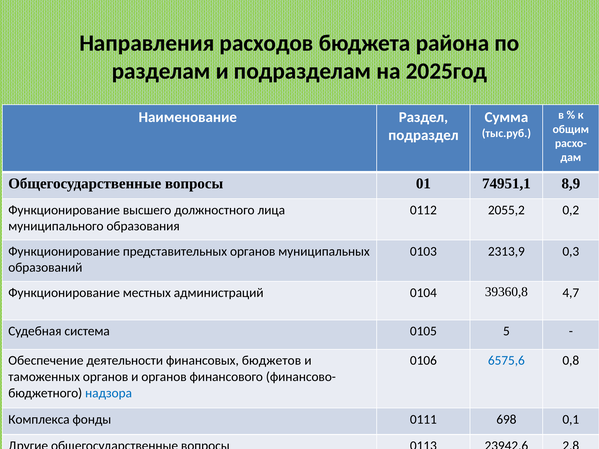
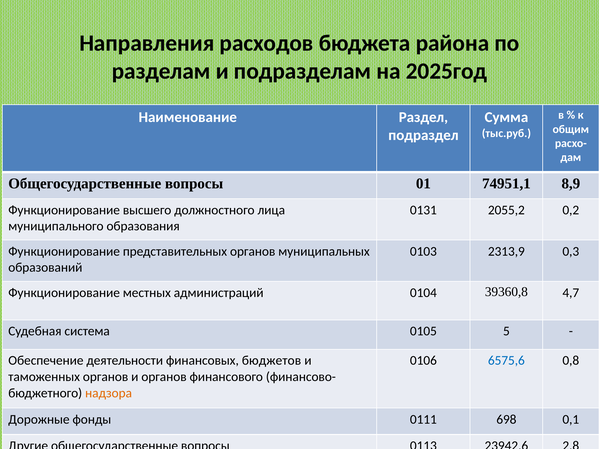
0112: 0112 -> 0131
надзора colour: blue -> orange
Комплекса: Комплекса -> Дорожные
